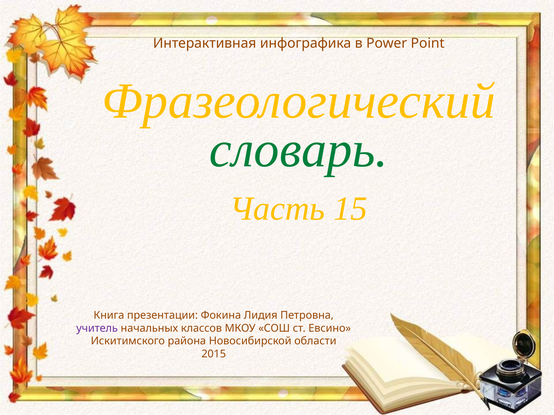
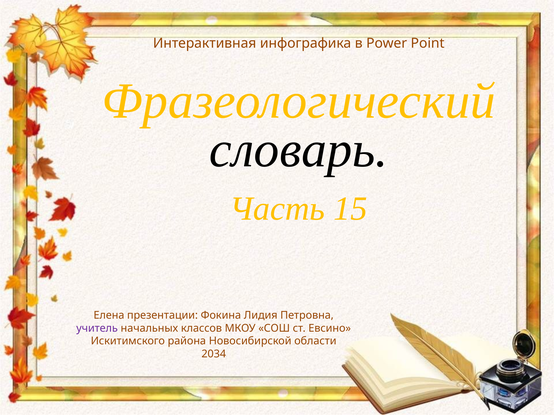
словарь colour: green -> black
Книга: Книга -> Елена
2015: 2015 -> 2034
